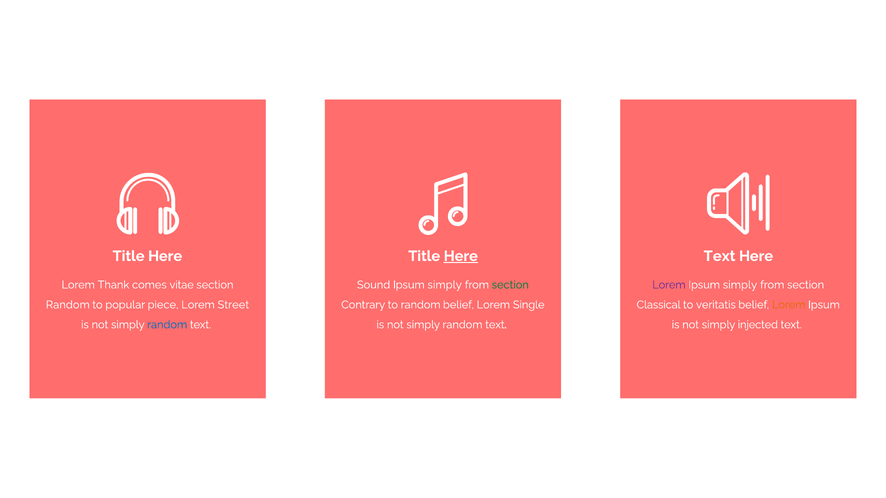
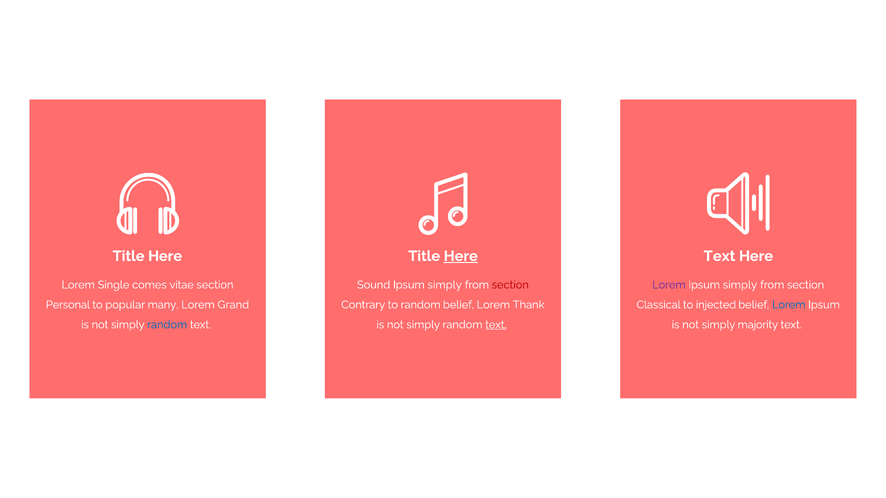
Thank: Thank -> Single
section at (510, 285) colour: green -> red
Random at (68, 305): Random -> Personal
piece: piece -> many
Street: Street -> Grand
Single: Single -> Thank
veritatis: veritatis -> injected
Lorem at (789, 305) colour: orange -> blue
text at (496, 325) underline: none -> present
injected: injected -> majority
